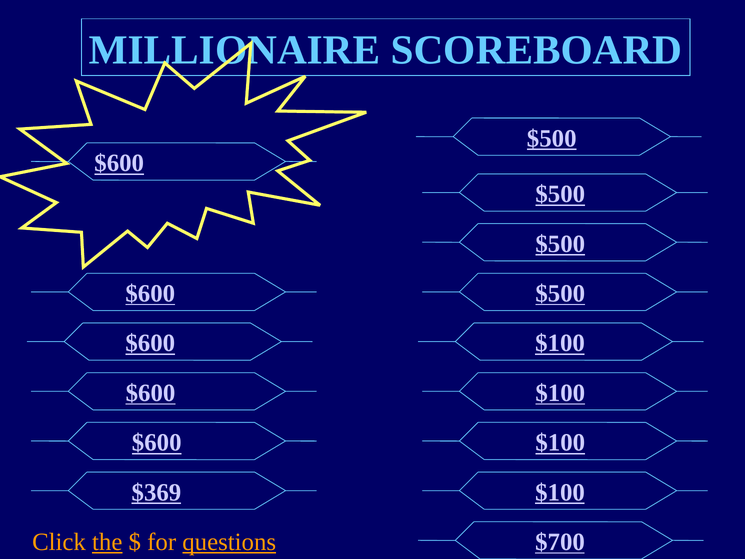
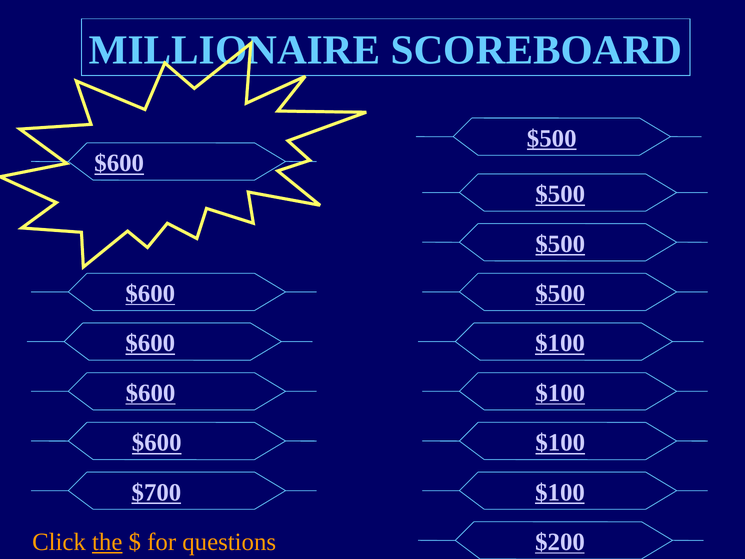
$369: $369 -> $700
questions underline: present -> none
$700: $700 -> $200
